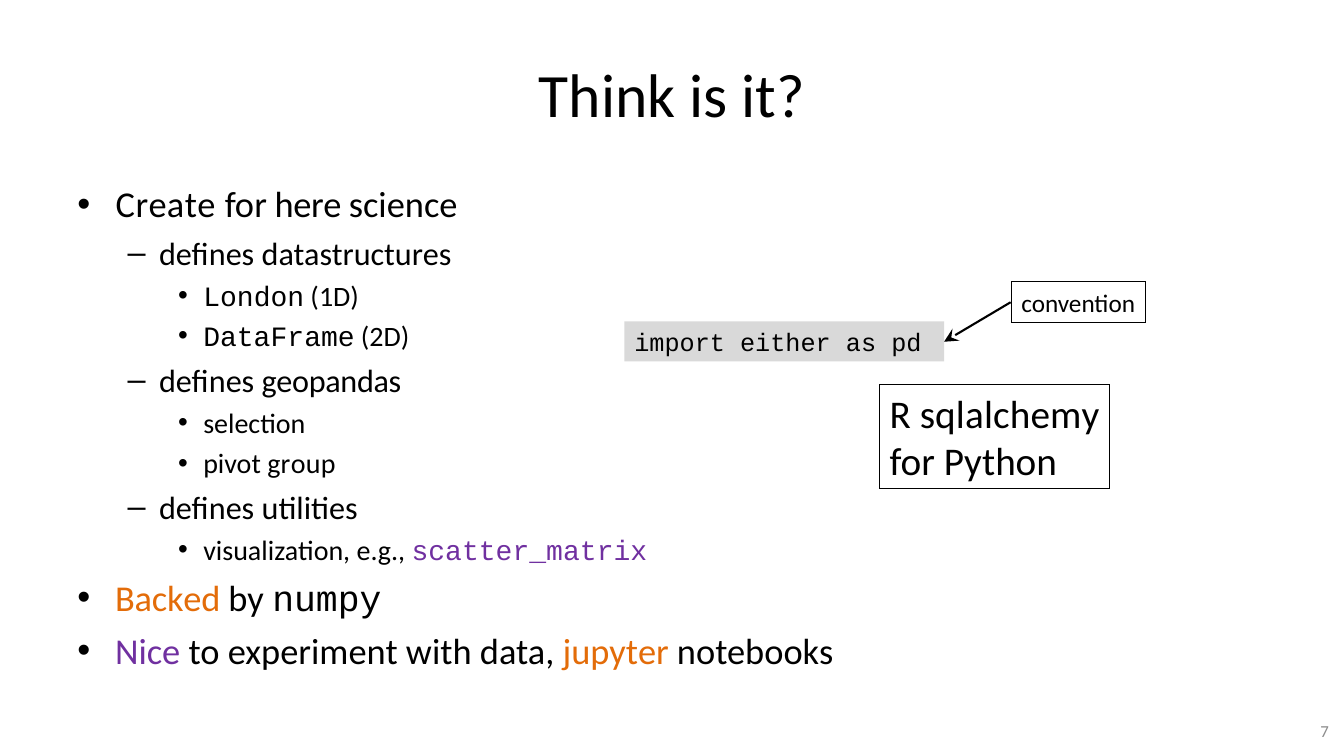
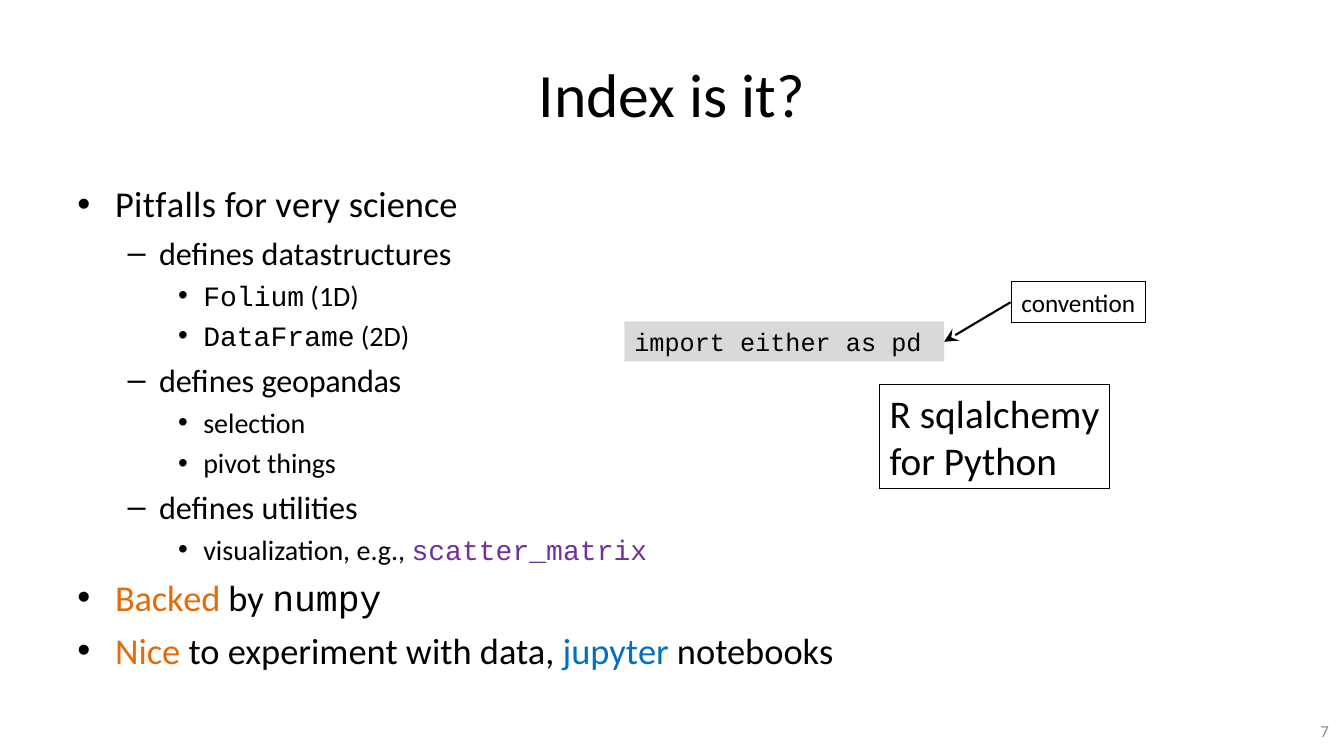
Think: Think -> Index
Create: Create -> Pitfalls
here: here -> very
London: London -> Folium
group: group -> things
Nice colour: purple -> orange
jupyter colour: orange -> blue
